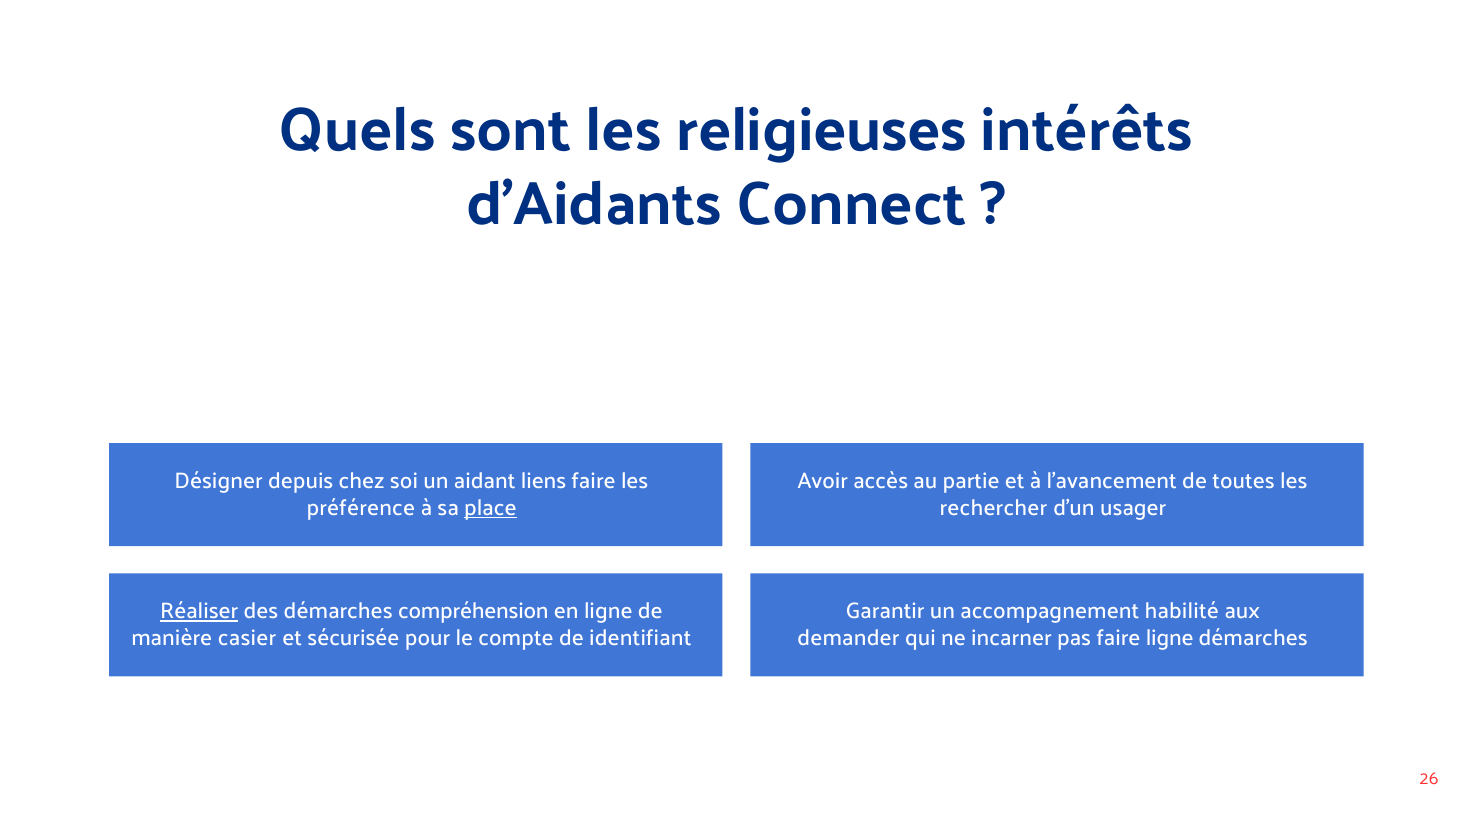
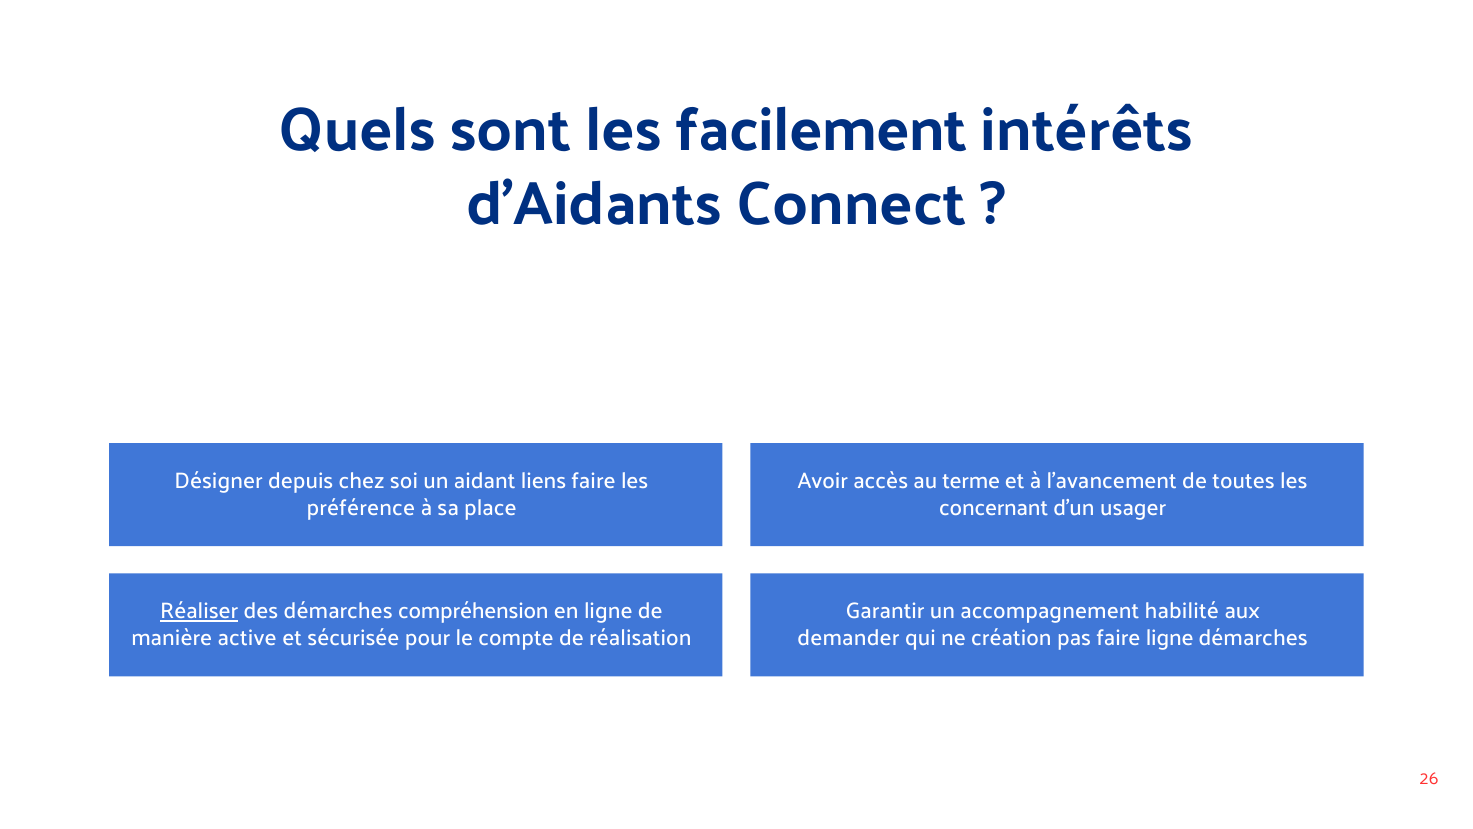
religieuses: religieuses -> facilement
partie: partie -> terme
place underline: present -> none
rechercher: rechercher -> concernant
casier: casier -> active
identifiant: identifiant -> réalisation
incarner: incarner -> création
